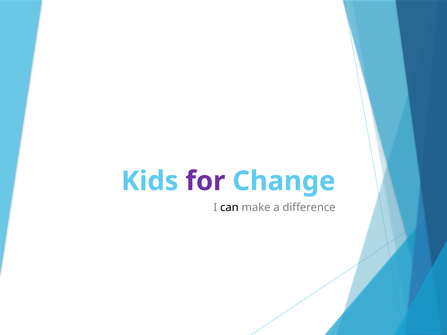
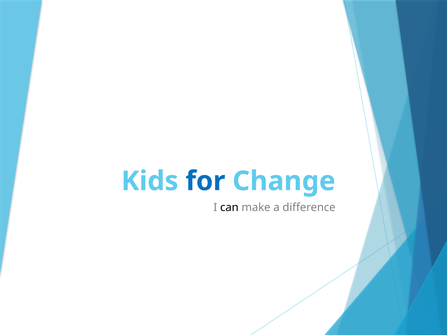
for colour: purple -> blue
